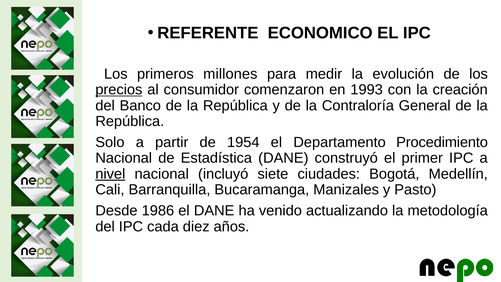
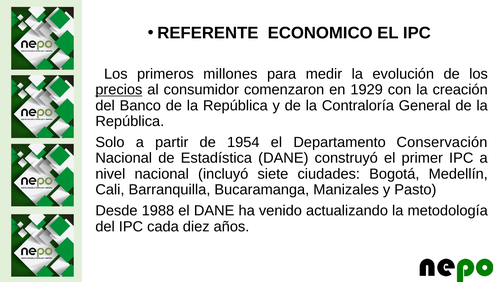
1993: 1993 -> 1929
Procedimiento: Procedimiento -> Conservación
nivel underline: present -> none
1986: 1986 -> 1988
